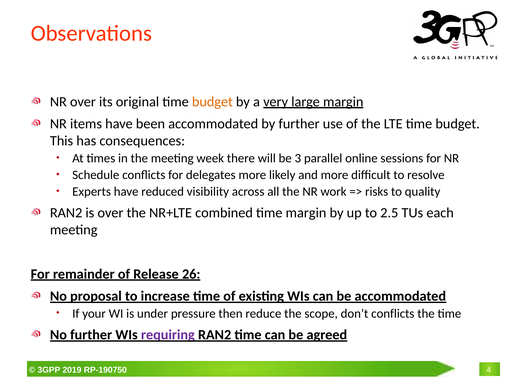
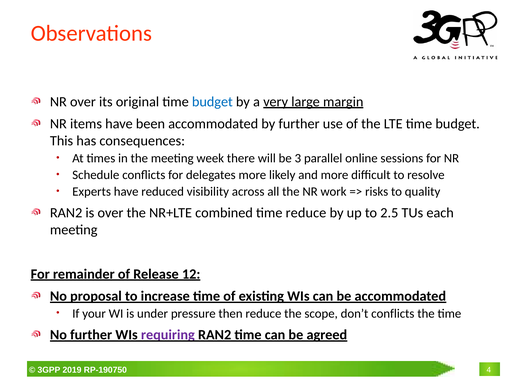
budget at (212, 102) colour: orange -> blue
time margin: margin -> reduce
26: 26 -> 12
